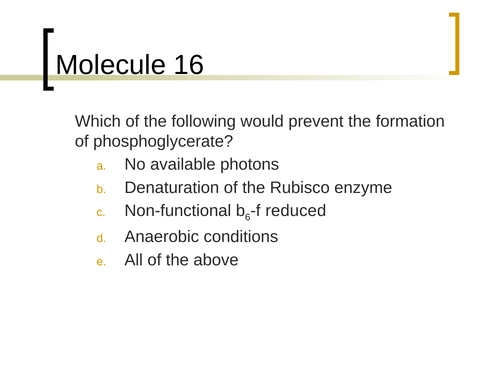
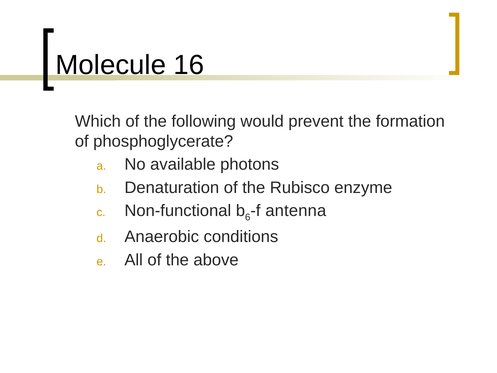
reduced: reduced -> antenna
